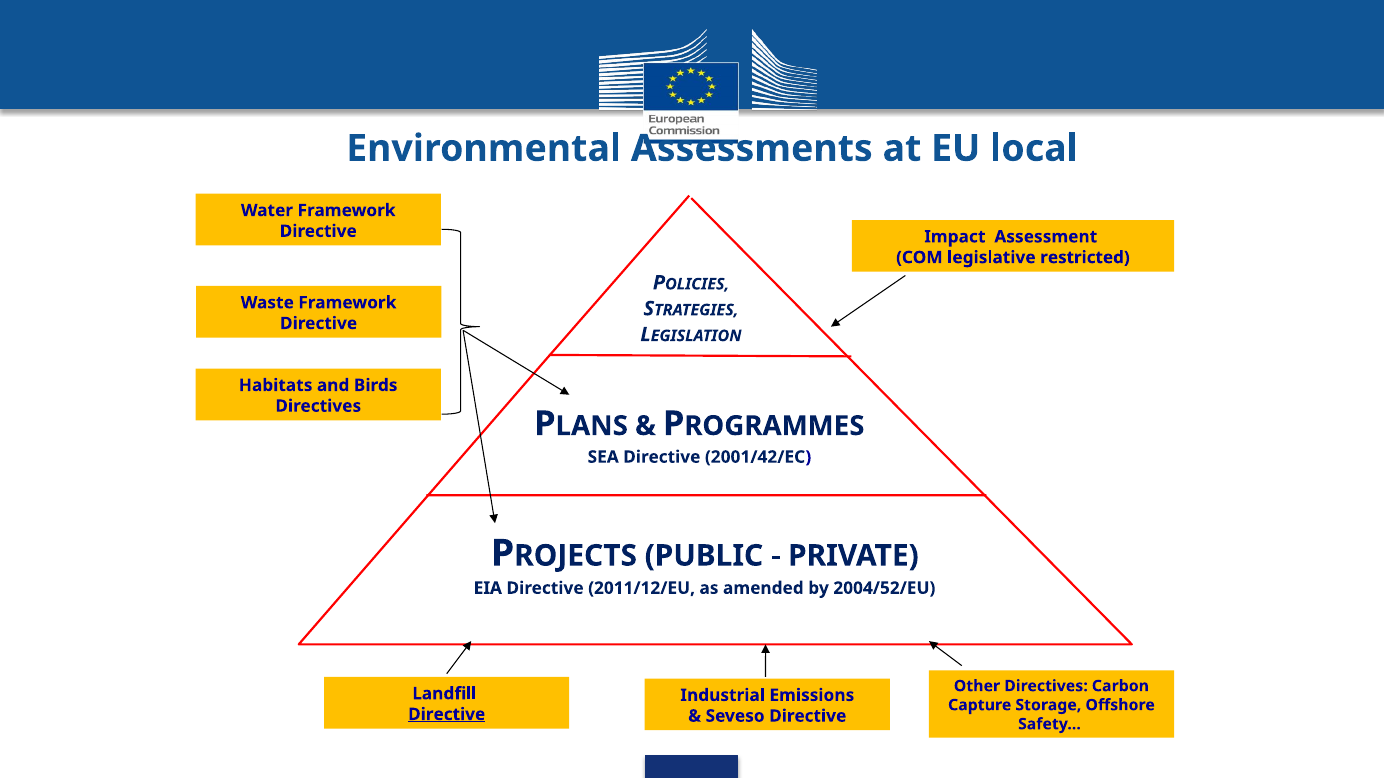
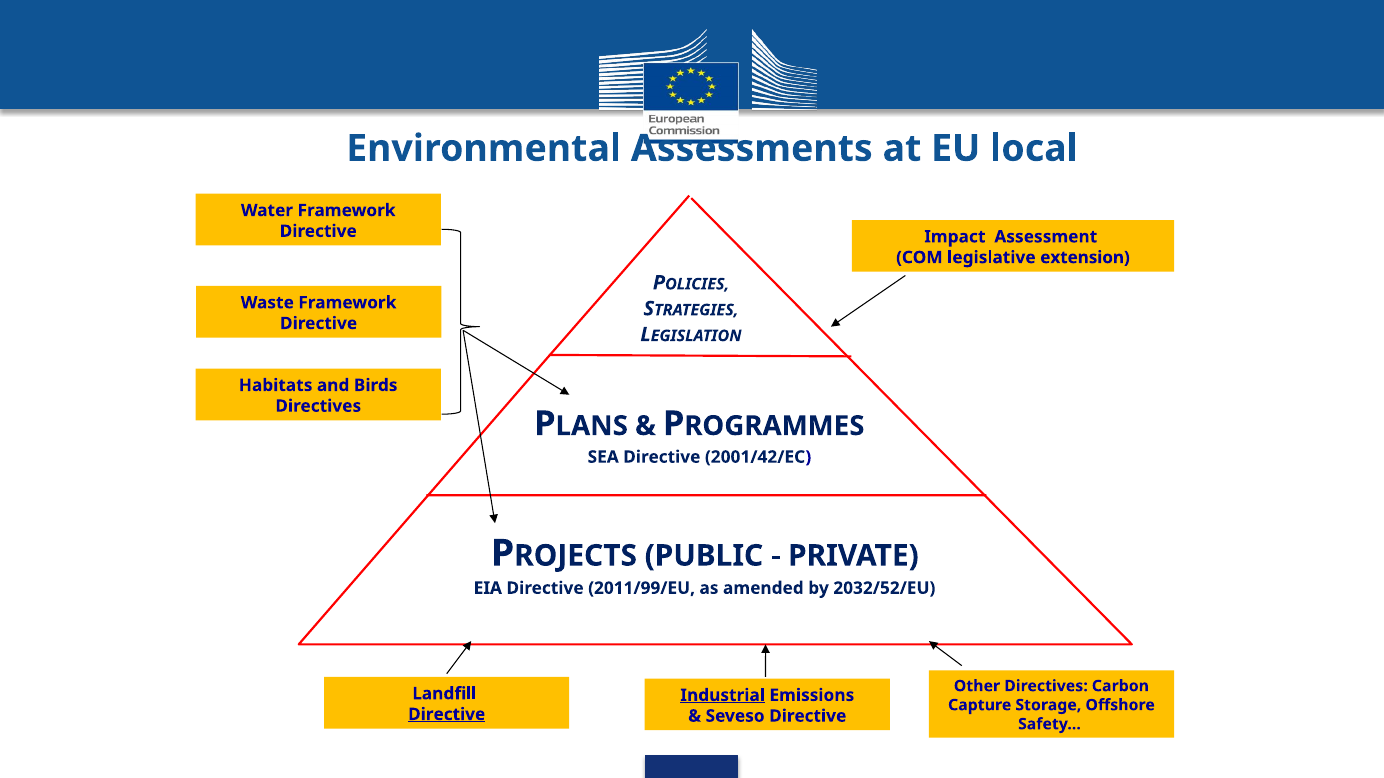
restricted: restricted -> extension
2011/12/EU: 2011/12/EU -> 2011/99/EU
2004/52/EU: 2004/52/EU -> 2032/52/EU
Industrial underline: none -> present
